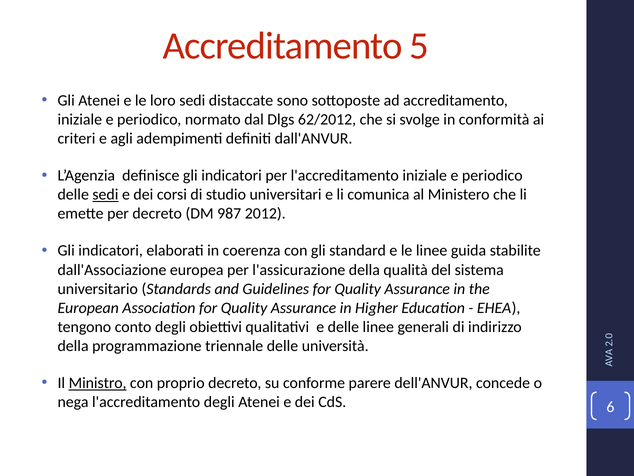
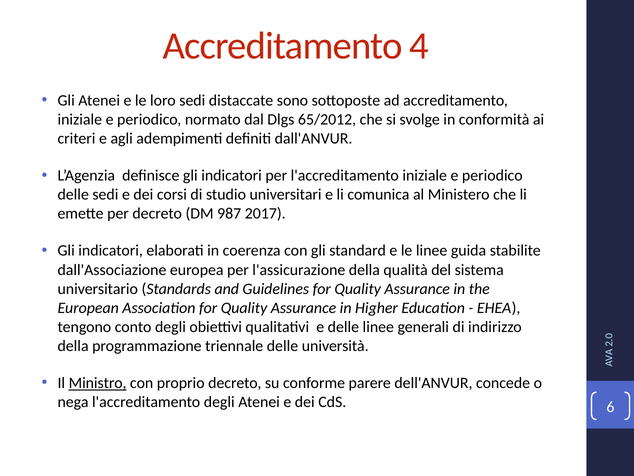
5: 5 -> 4
62/2012: 62/2012 -> 65/2012
sedi at (105, 194) underline: present -> none
2012: 2012 -> 2017
